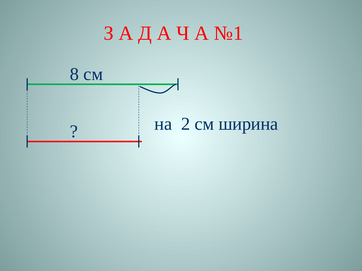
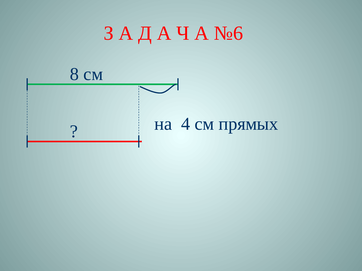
№1: №1 -> №6
2: 2 -> 4
ширина: ширина -> прямых
